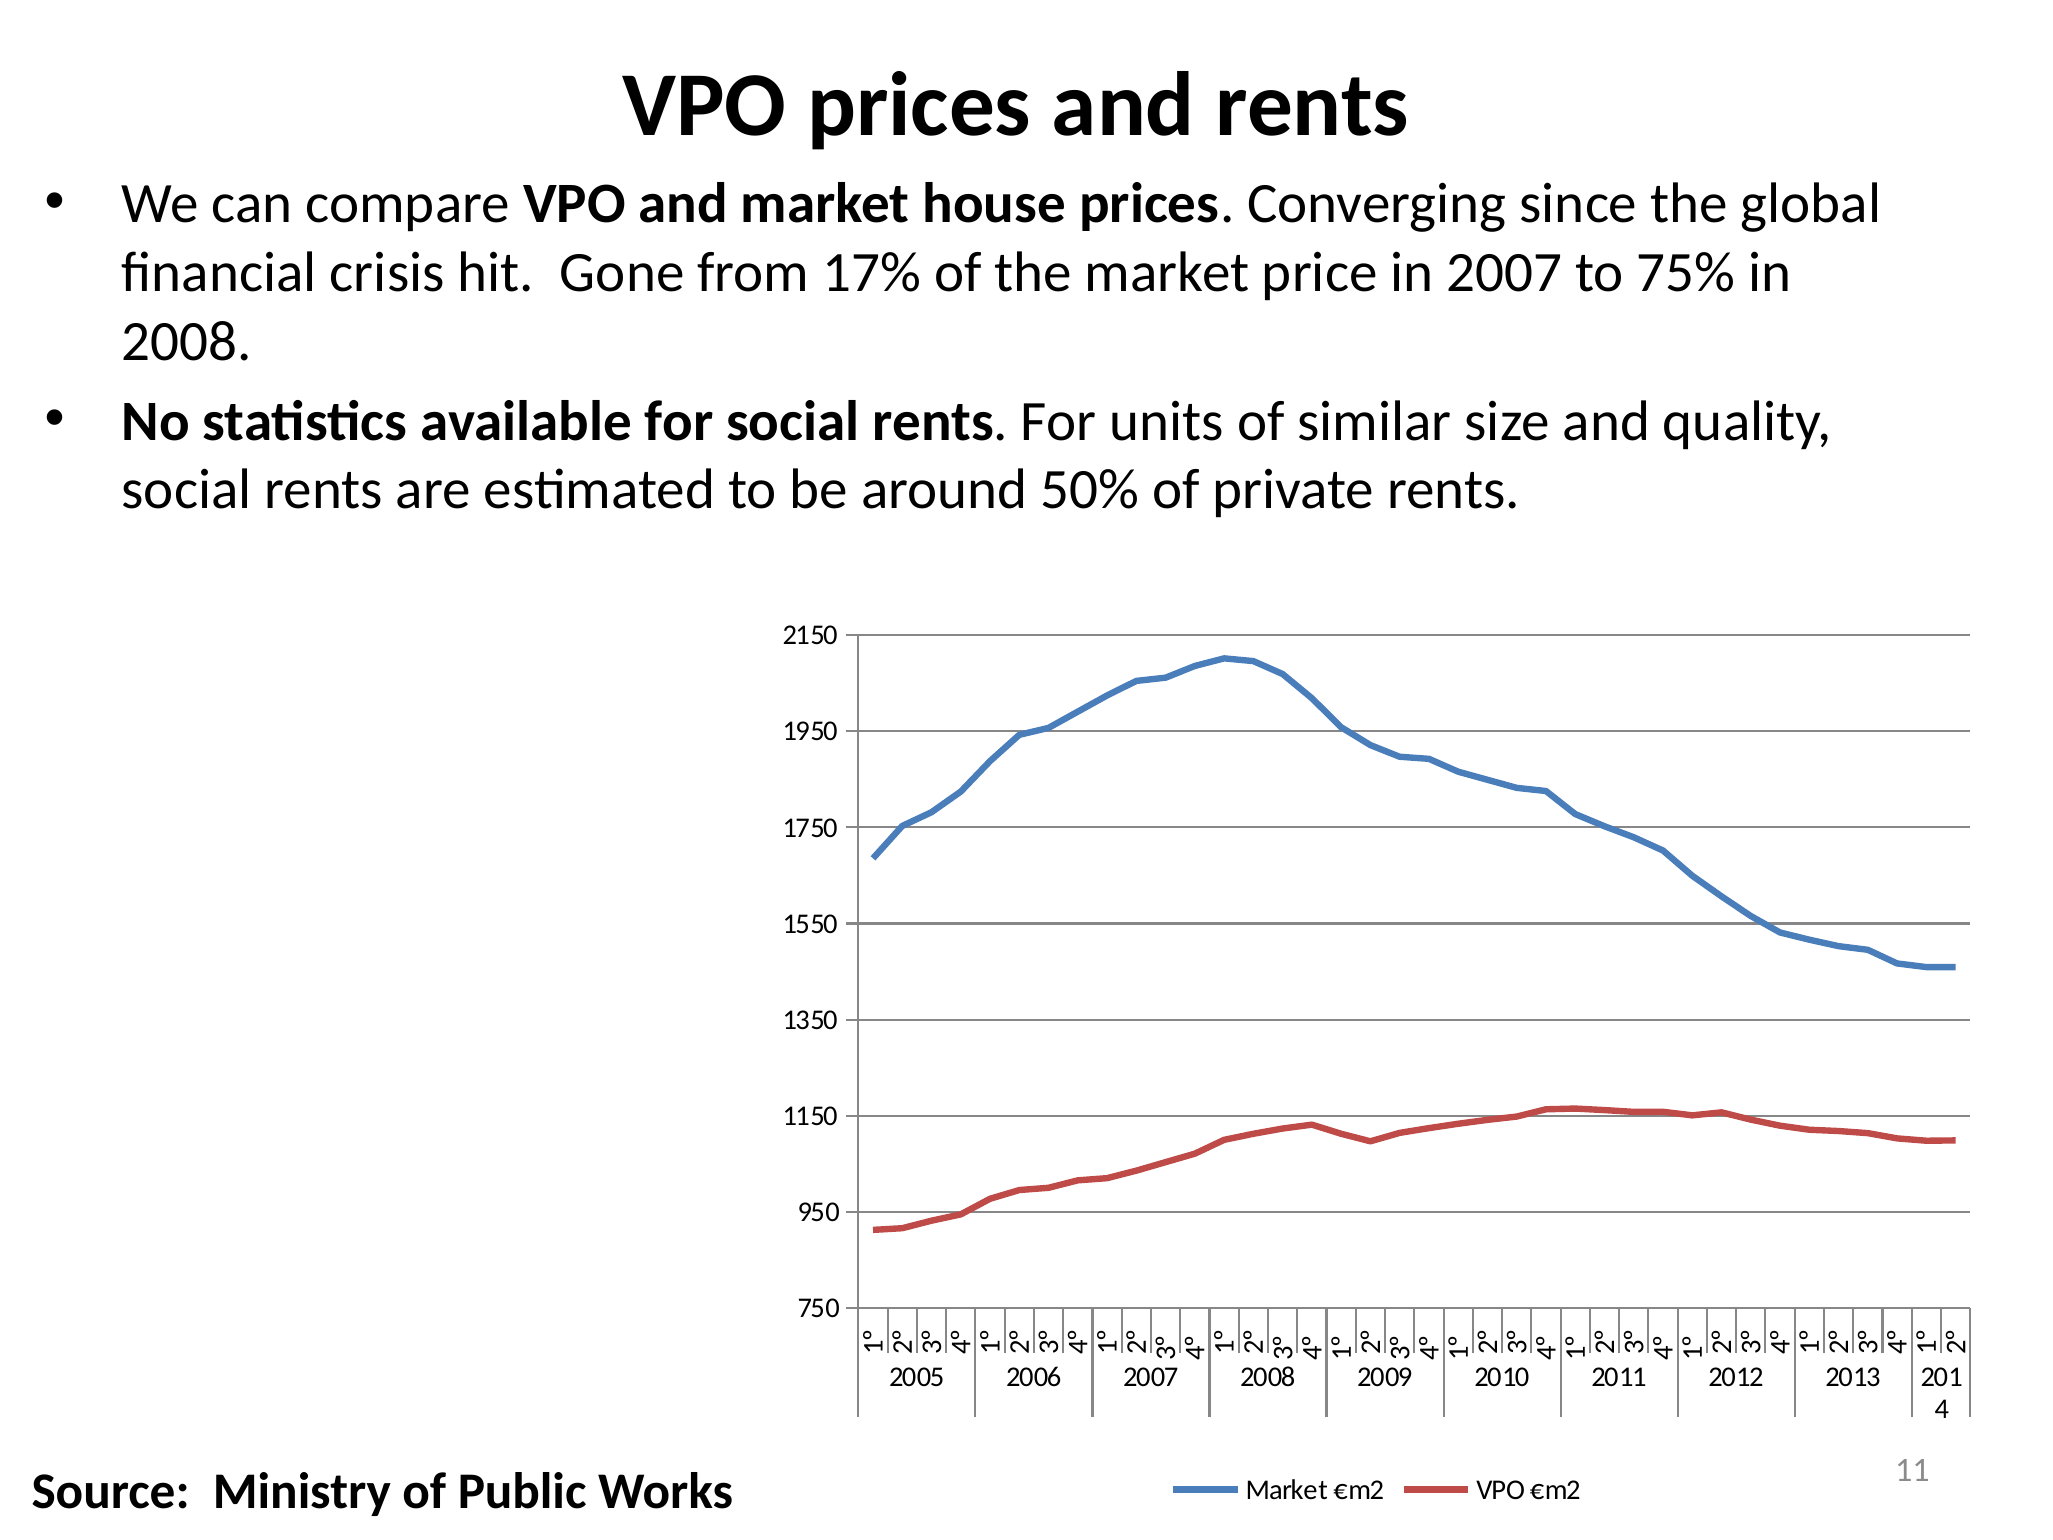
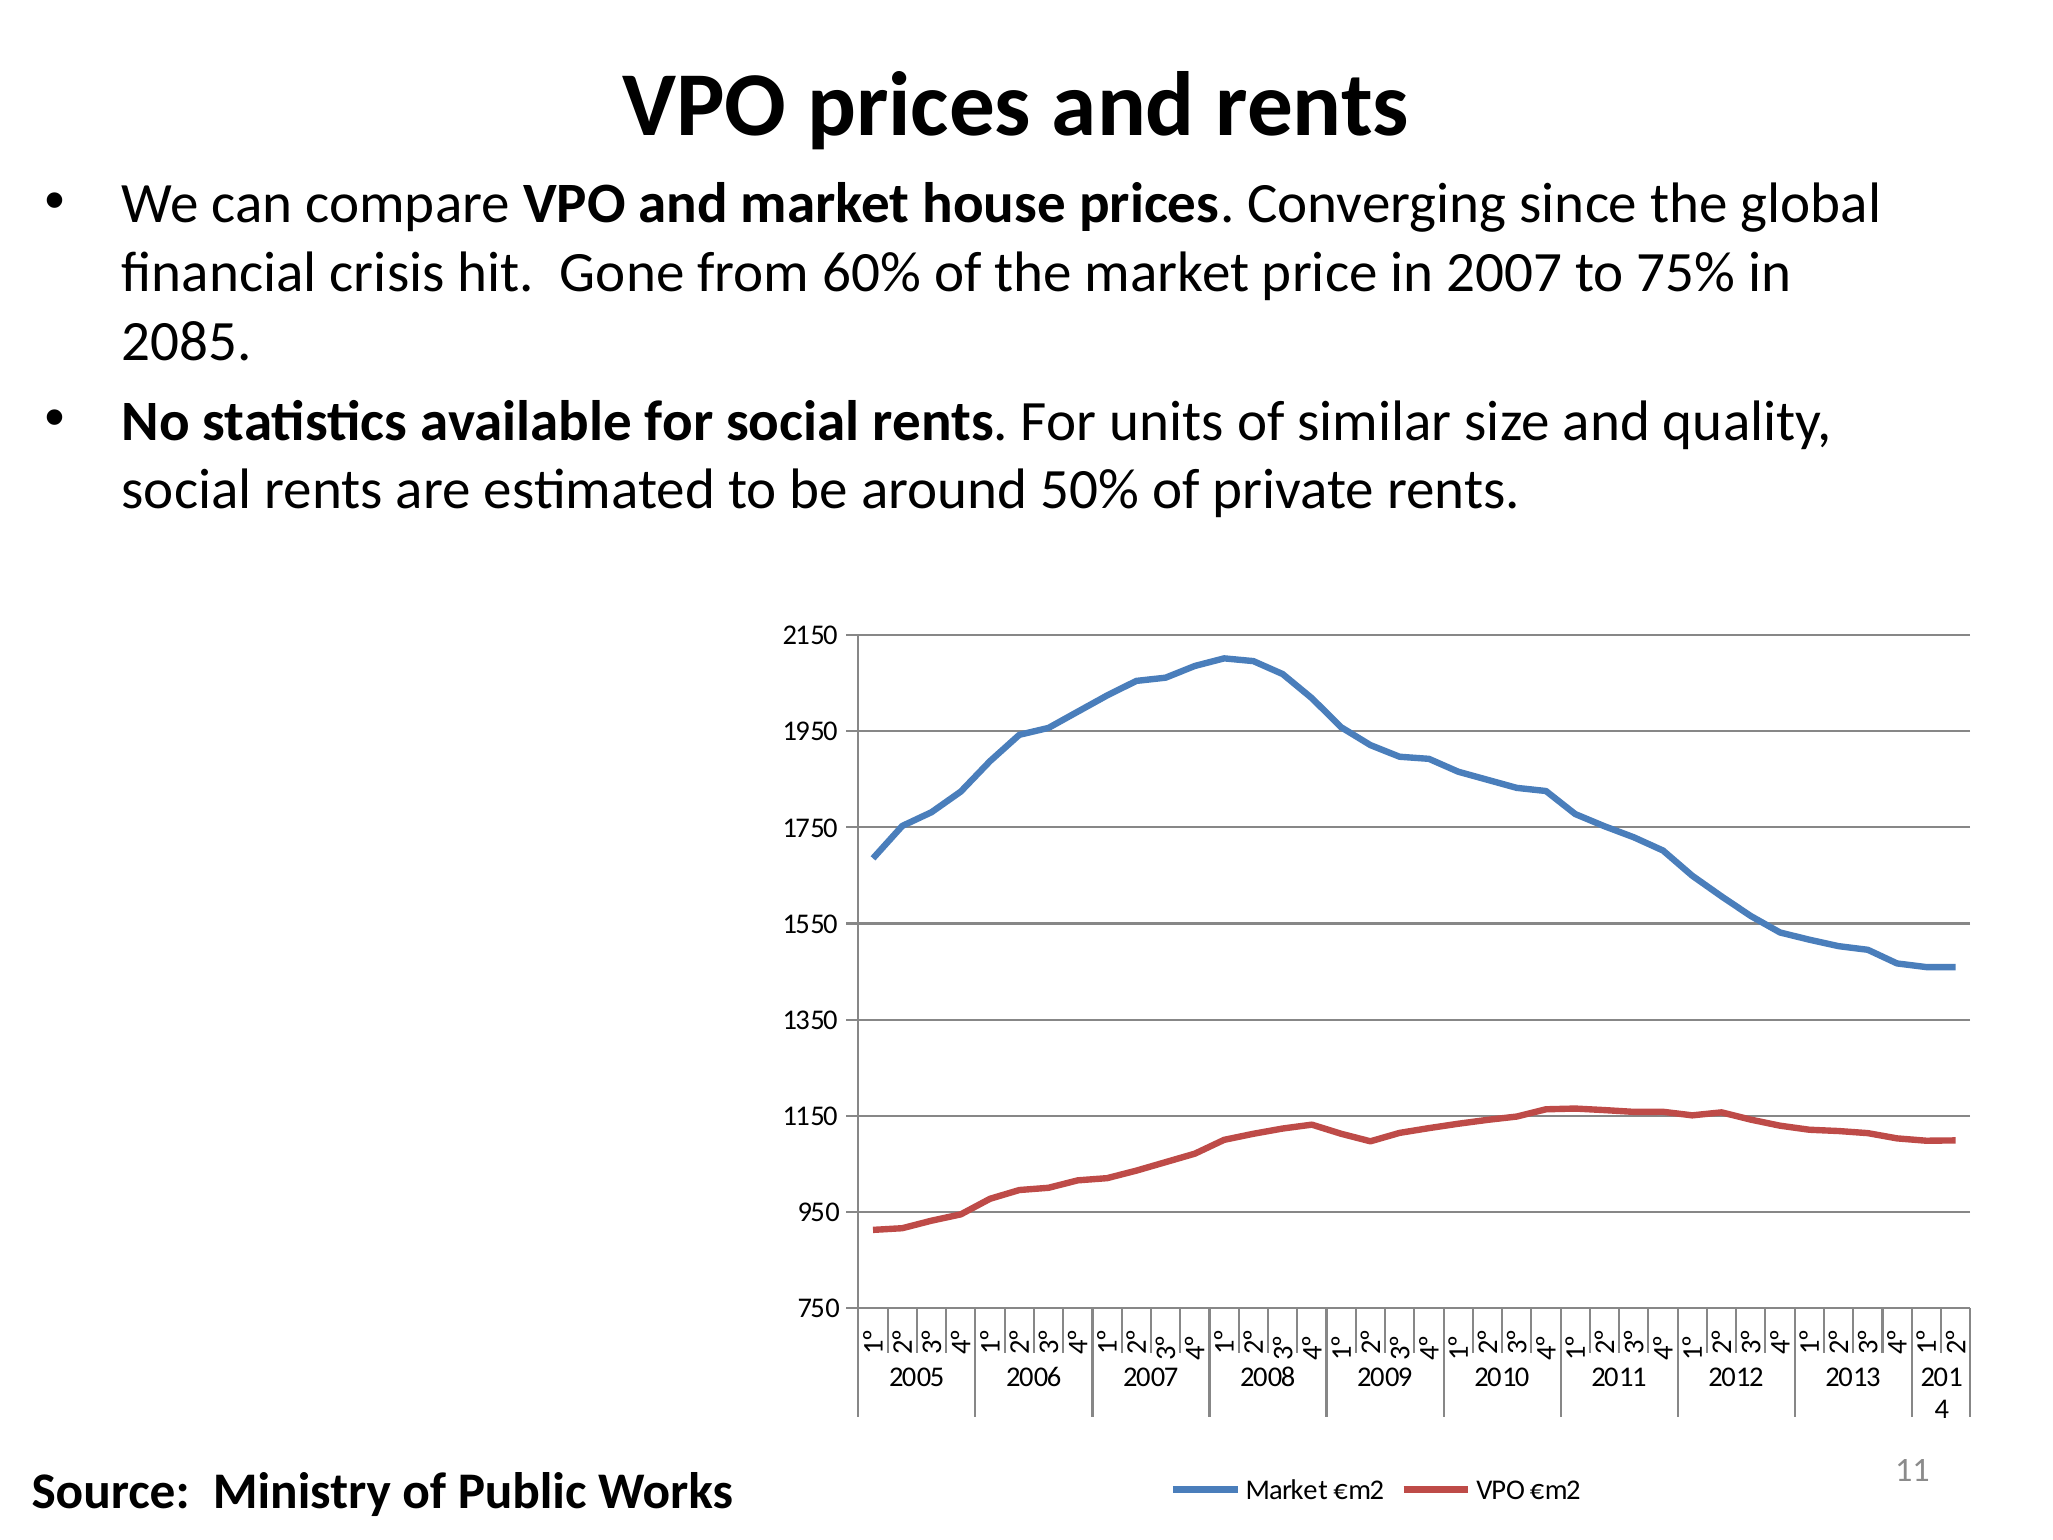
17%: 17% -> 60%
2008 at (187, 341): 2008 -> 2085
